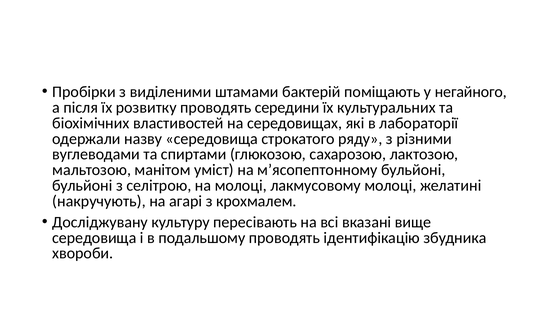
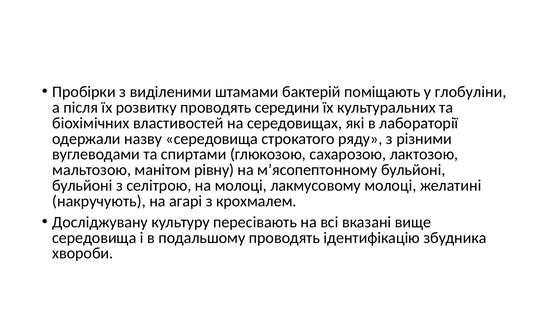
негайного: негайного -> глобуліни
уміст: уміст -> рівну
